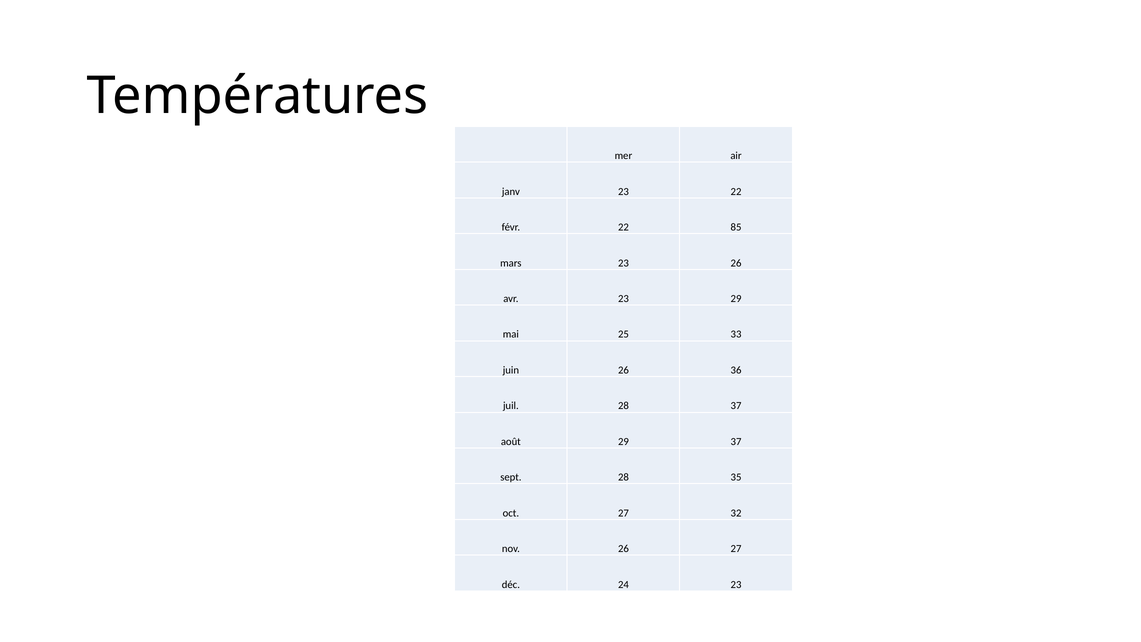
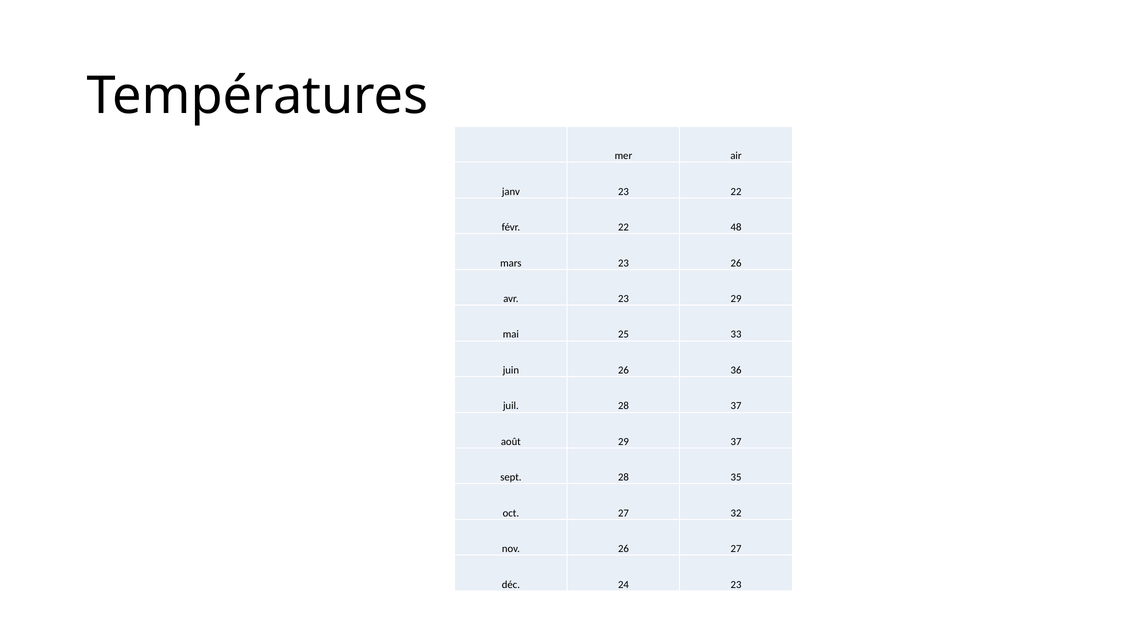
85: 85 -> 48
